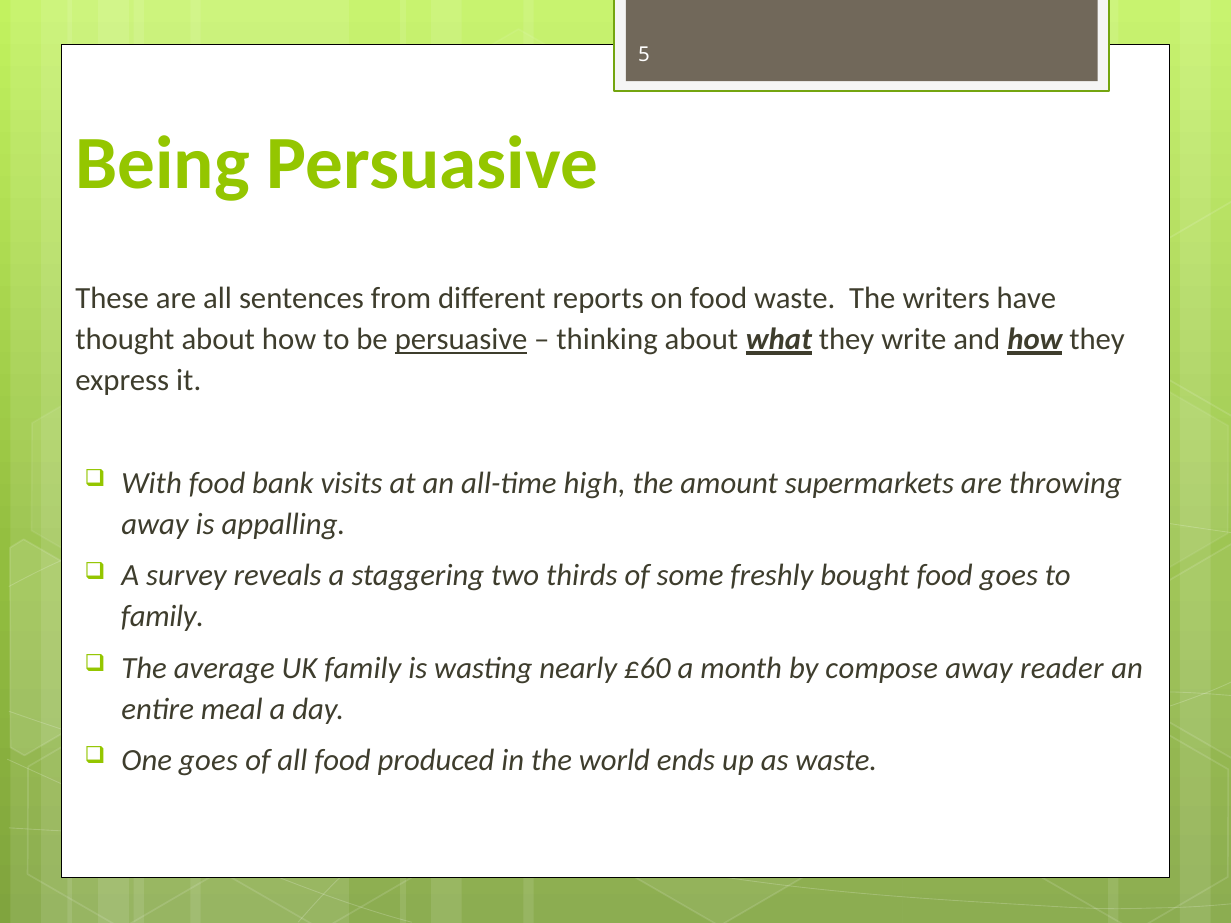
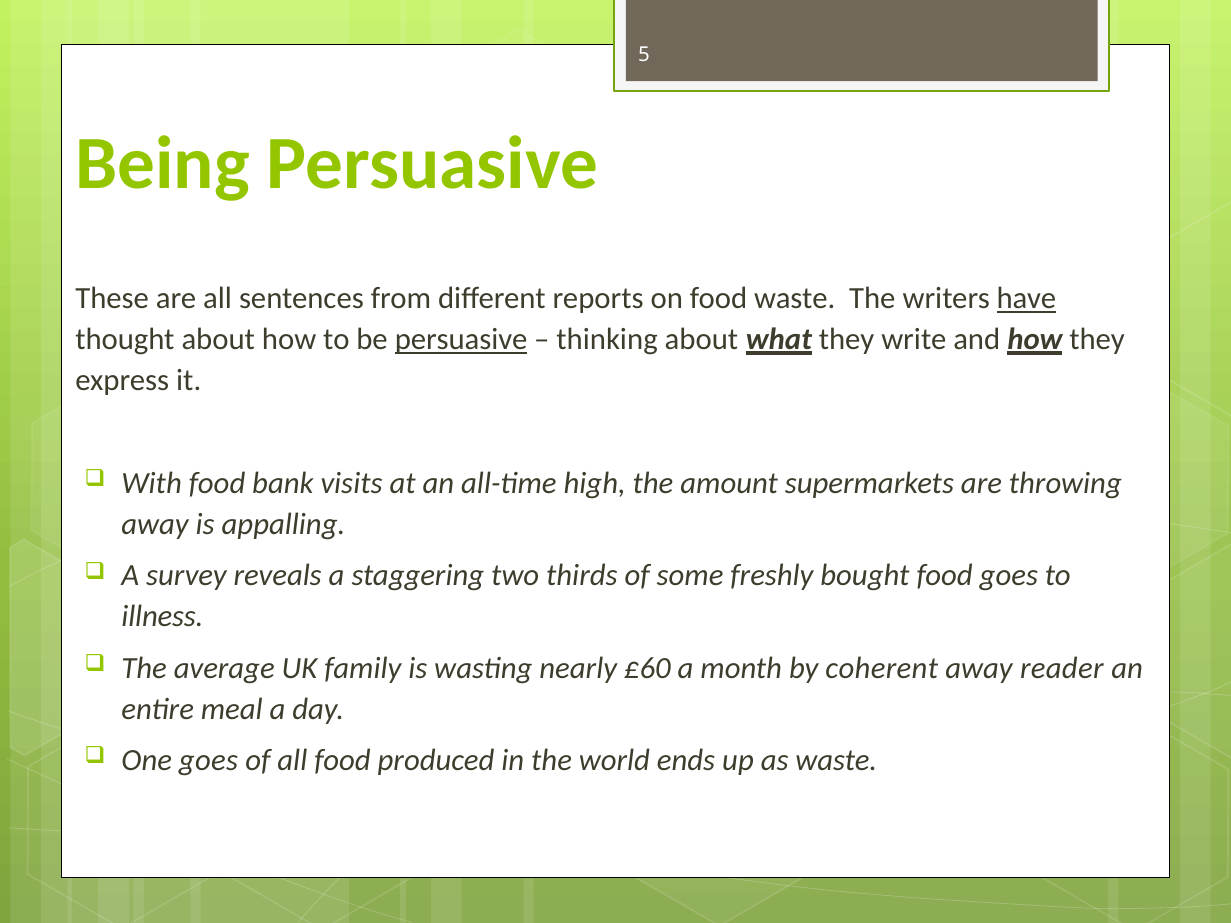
have underline: none -> present
family at (162, 617): family -> illness
compose: compose -> coherent
